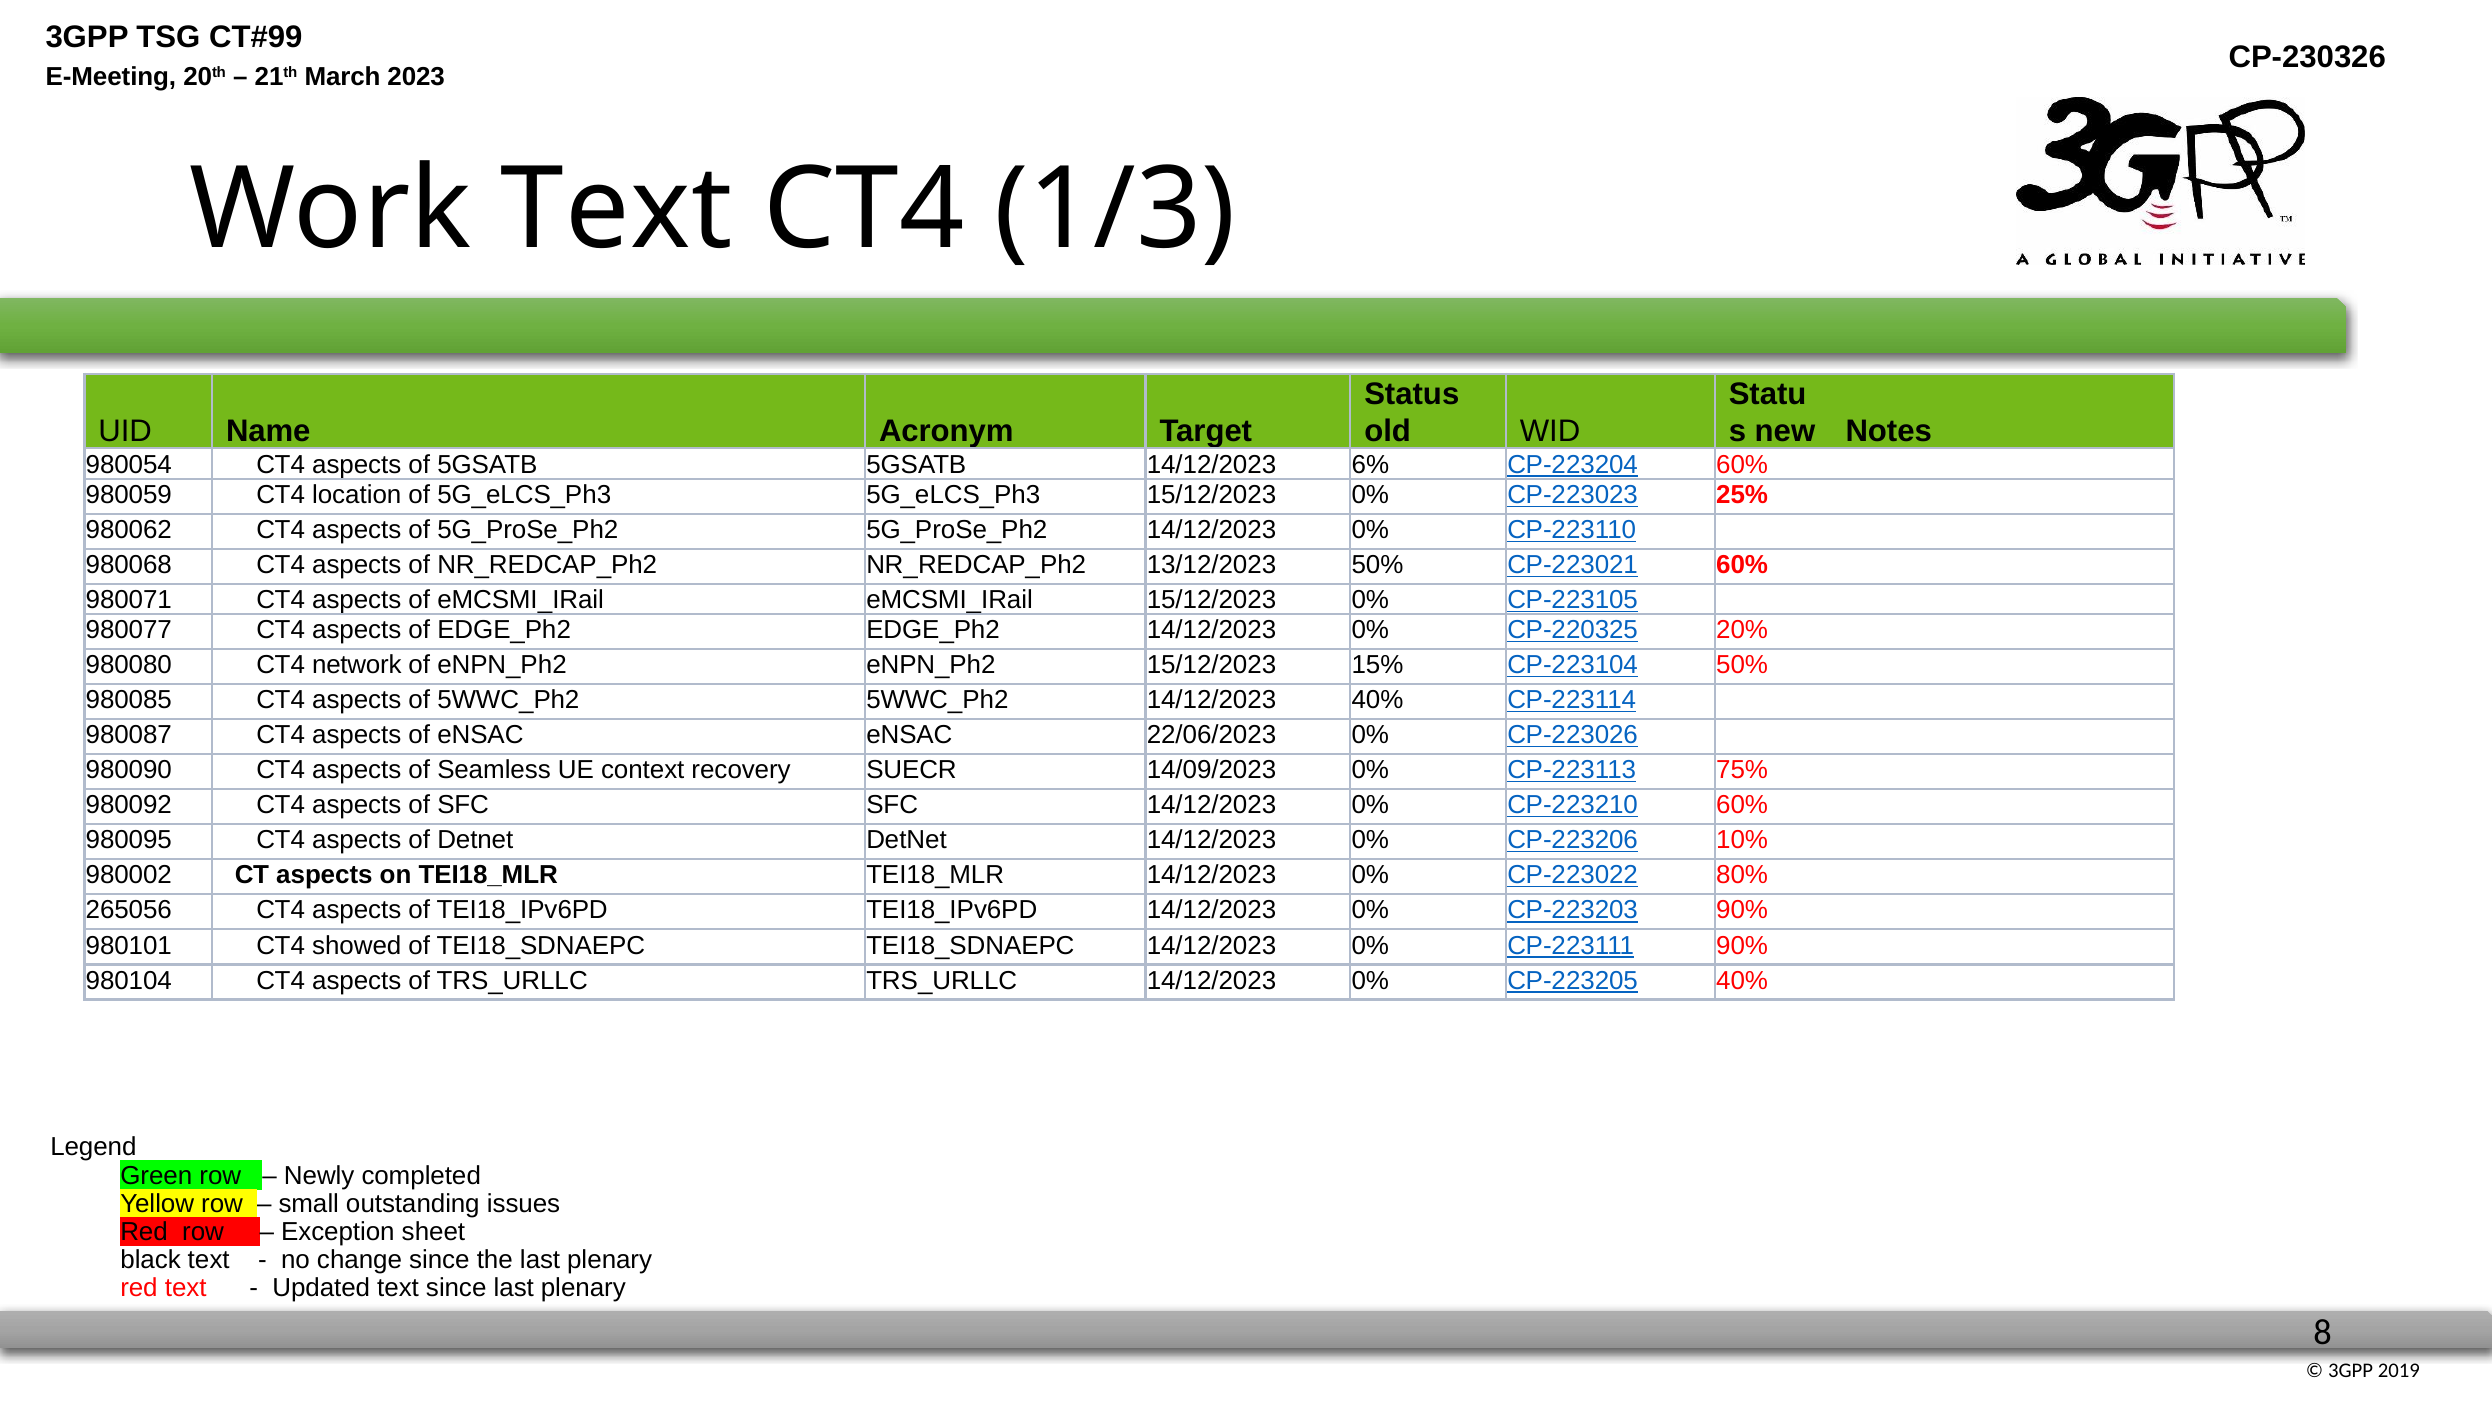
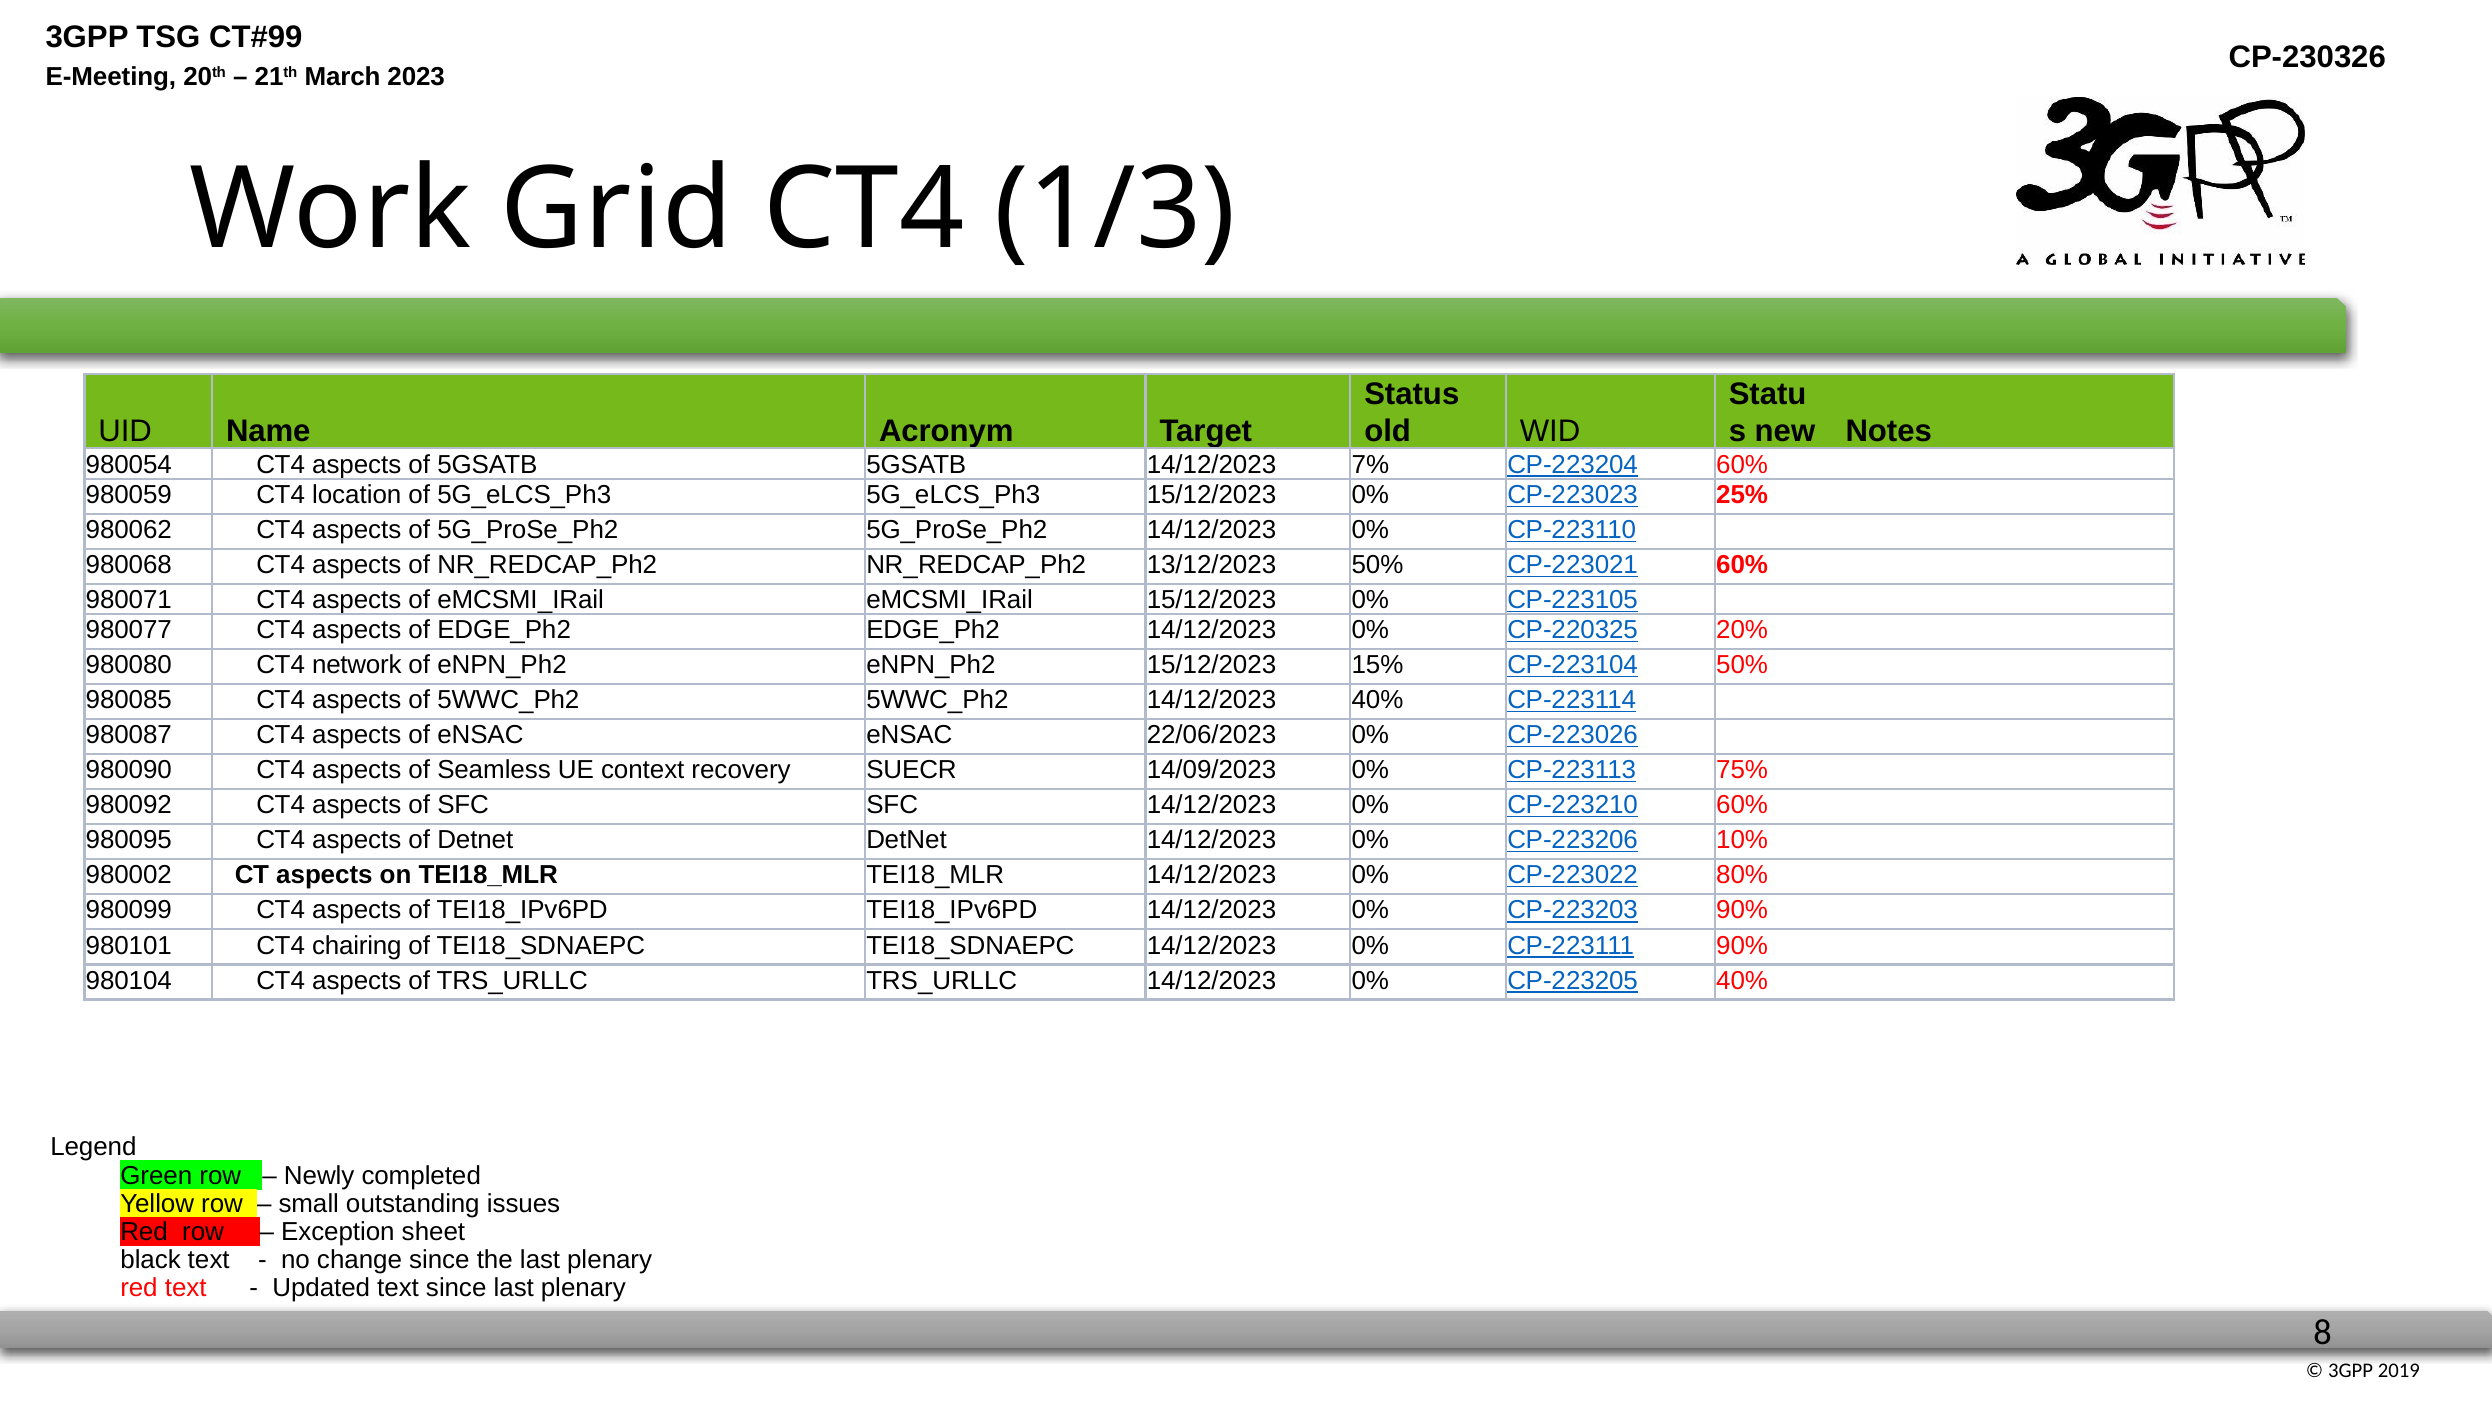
Work Text: Text -> Grid
6%: 6% -> 7%
265056: 265056 -> 980099
showed: showed -> chairing
